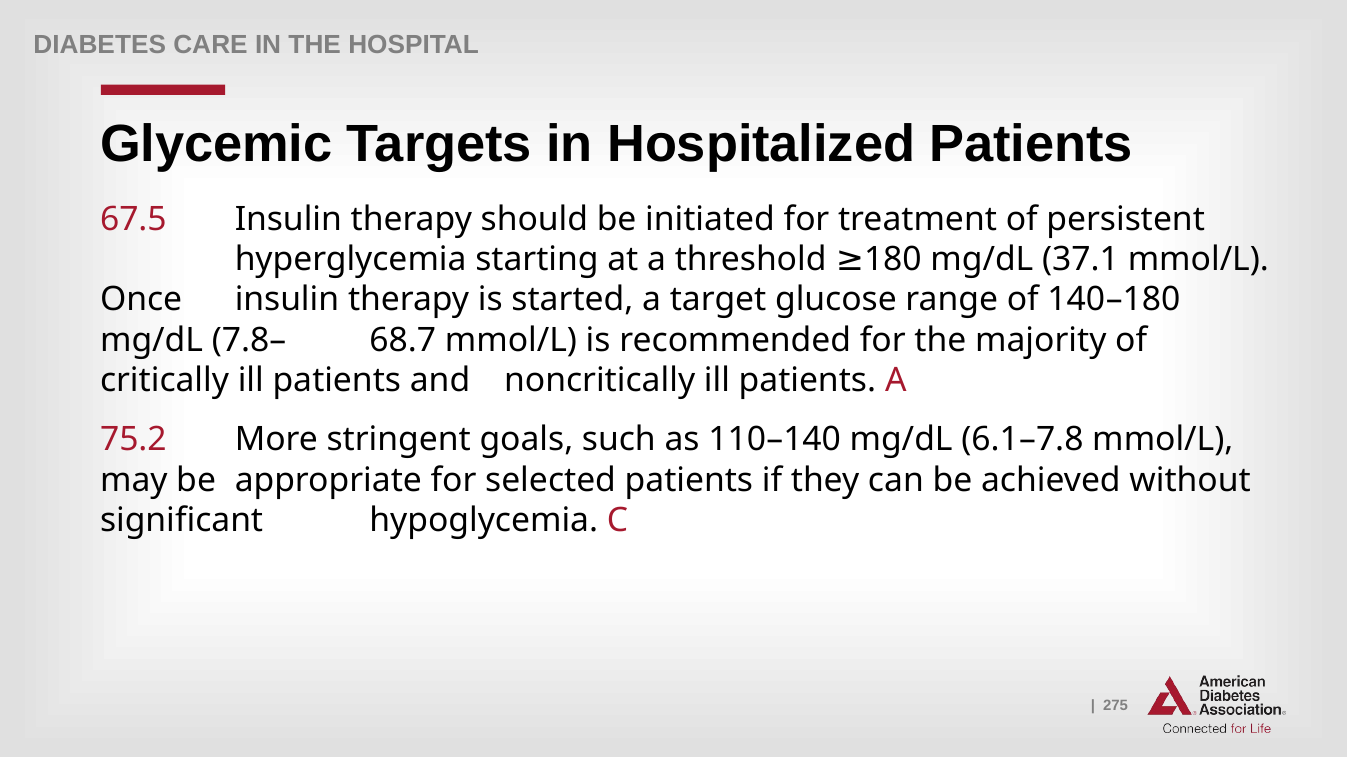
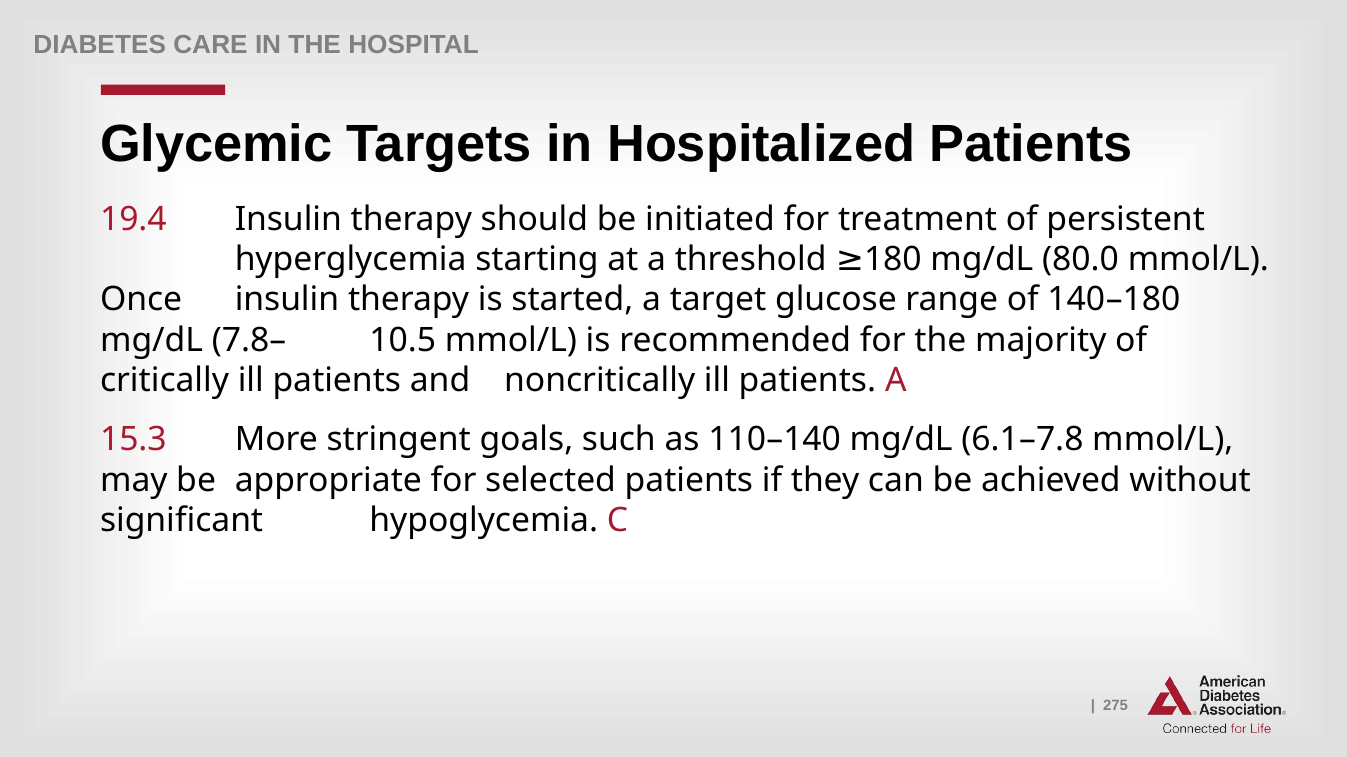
67.5: 67.5 -> 19.4
37.1: 37.1 -> 80.0
68.7: 68.7 -> 10.5
75.2: 75.2 -> 15.3
